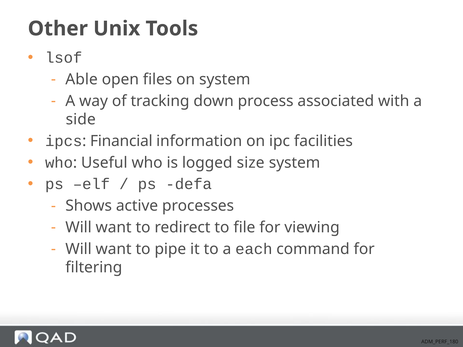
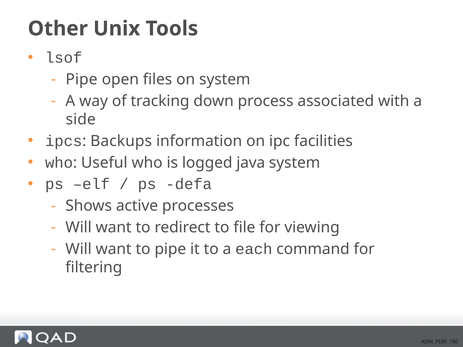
Able at (82, 79): Able -> Pipe
Financial: Financial -> Backups
size: size -> java
